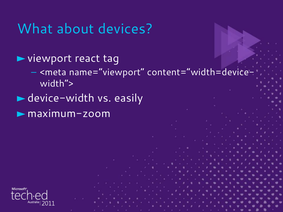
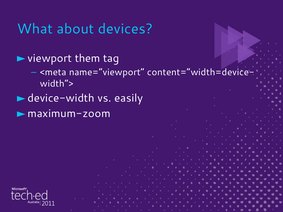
react: react -> them
